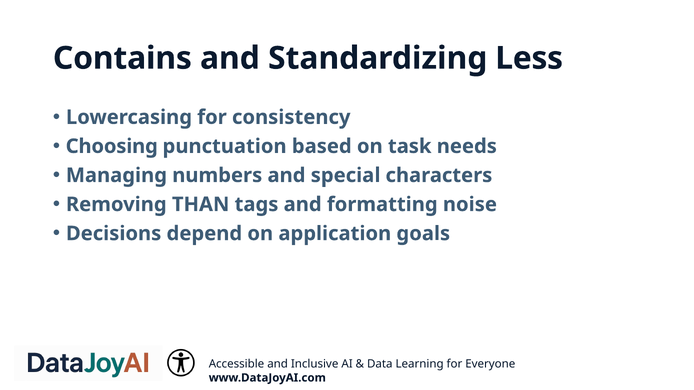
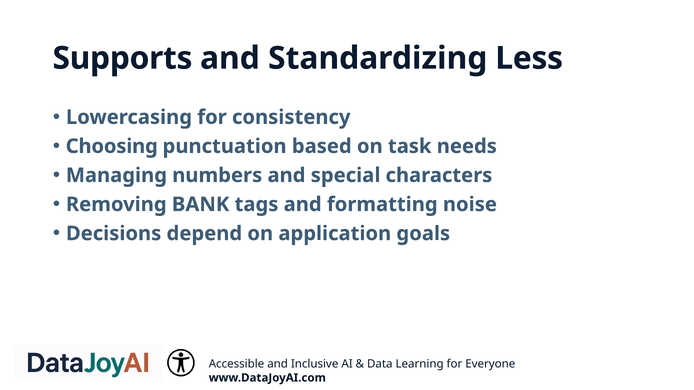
Contains: Contains -> Supports
THAN: THAN -> BANK
